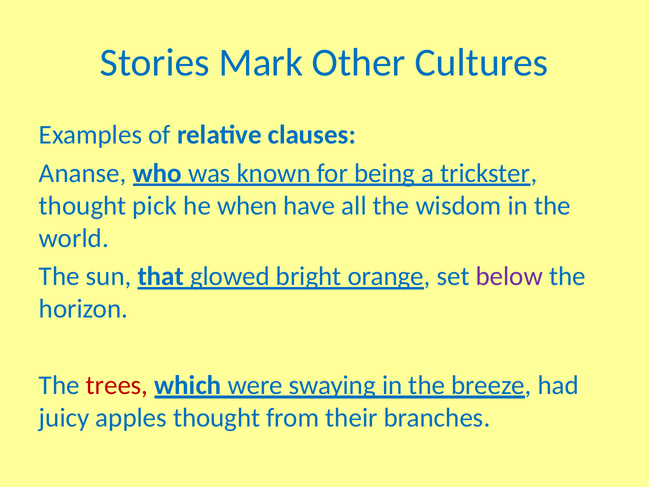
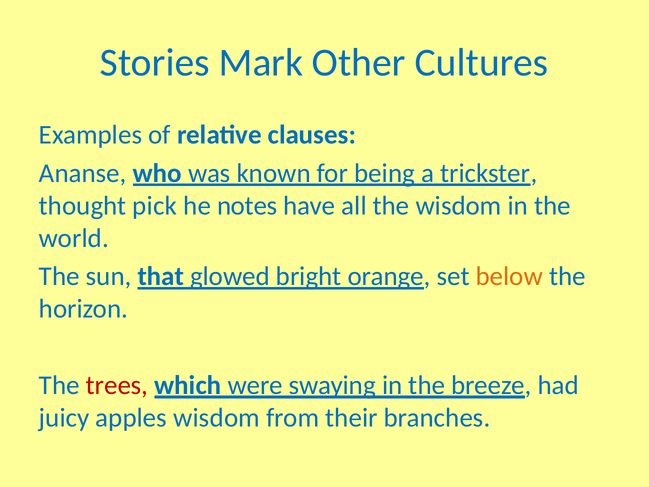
when: when -> notes
below colour: purple -> orange
apples thought: thought -> wisdom
